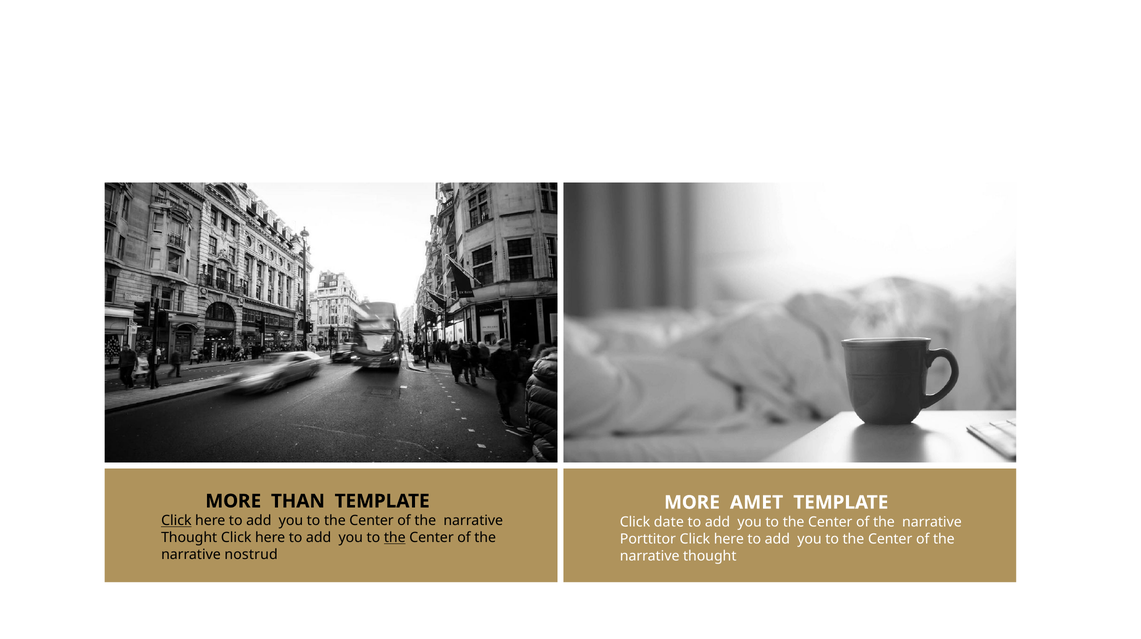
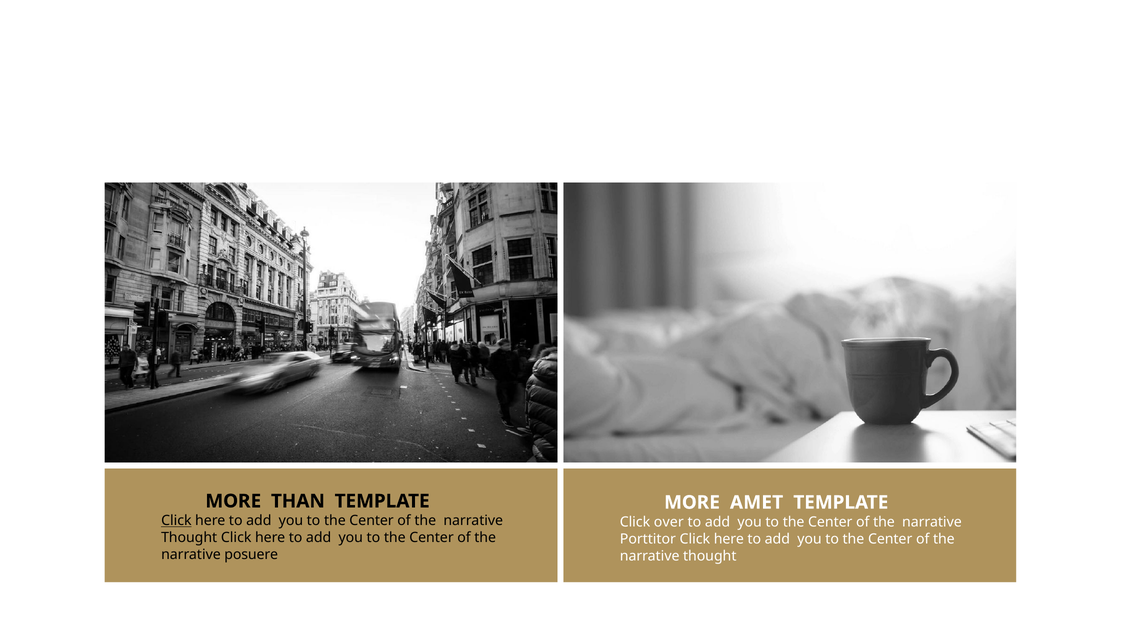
date: date -> over
the at (395, 538) underline: present -> none
nostrud: nostrud -> posuere
